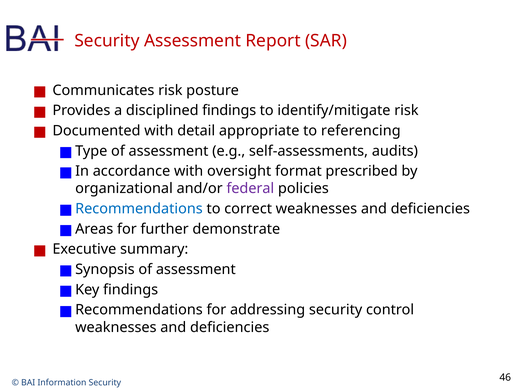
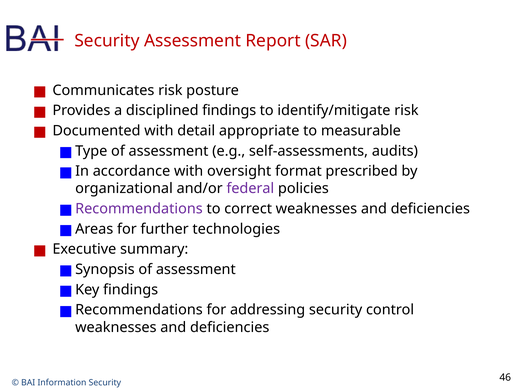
referencing: referencing -> measurable
Recommendations at (139, 209) colour: blue -> purple
demonstrate: demonstrate -> technologies
